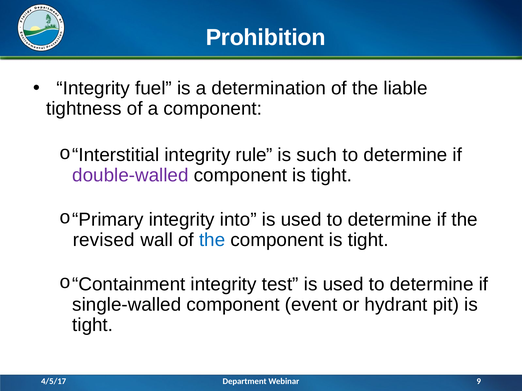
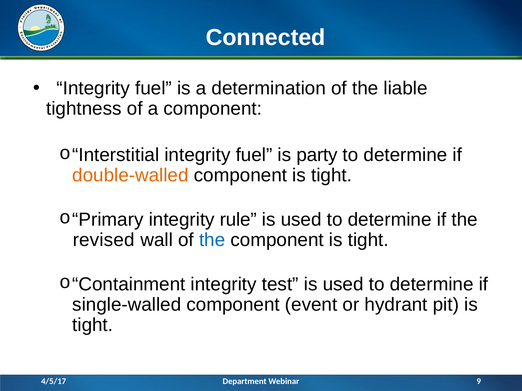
Prohibition: Prohibition -> Connected
rule at (254, 155): rule -> fuel
such: such -> party
double-walled colour: purple -> orange
into: into -> rule
